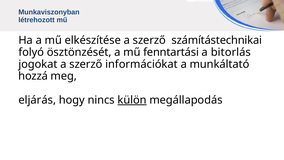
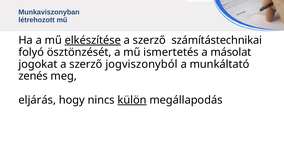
elkészítése underline: none -> present
fenntartási: fenntartási -> ismertetés
bitorlás: bitorlás -> másolat
információkat: információkat -> jogviszonyból
hozzá: hozzá -> zenés
